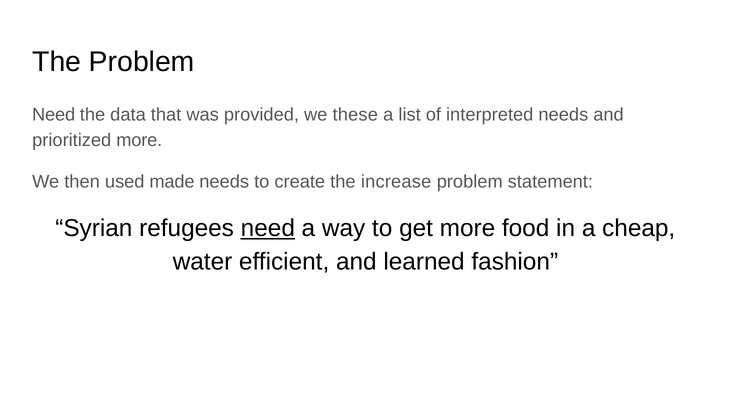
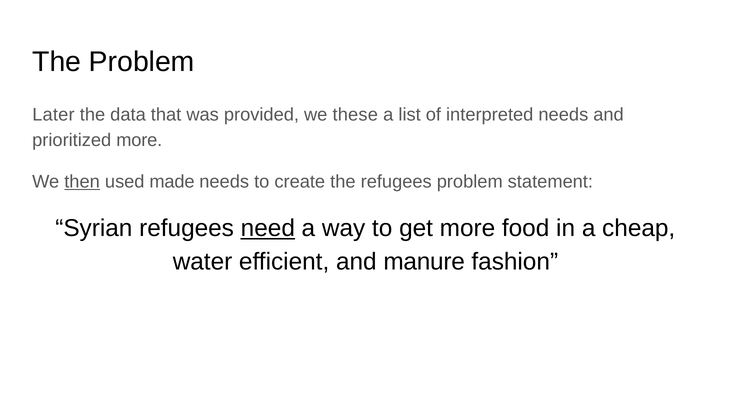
Need at (54, 115): Need -> Later
then underline: none -> present
the increase: increase -> refugees
learned: learned -> manure
